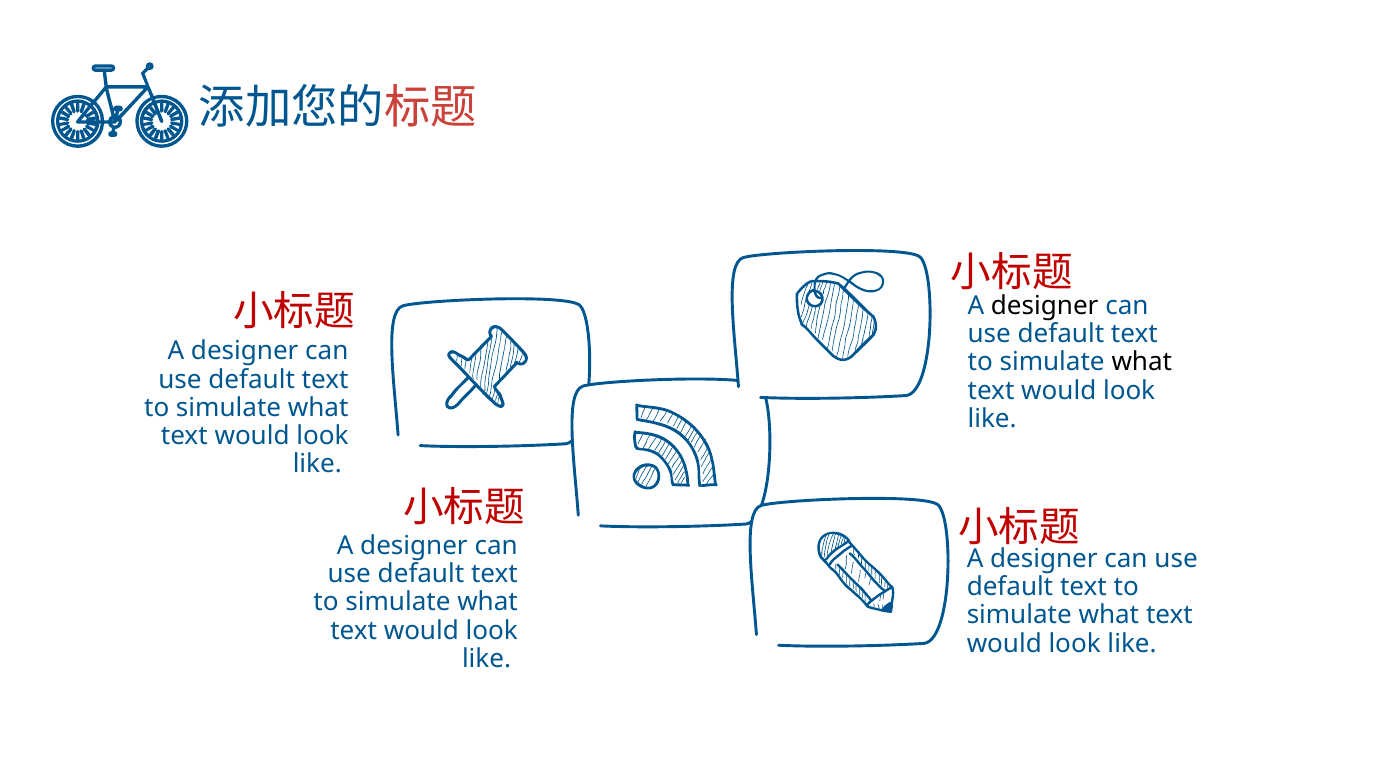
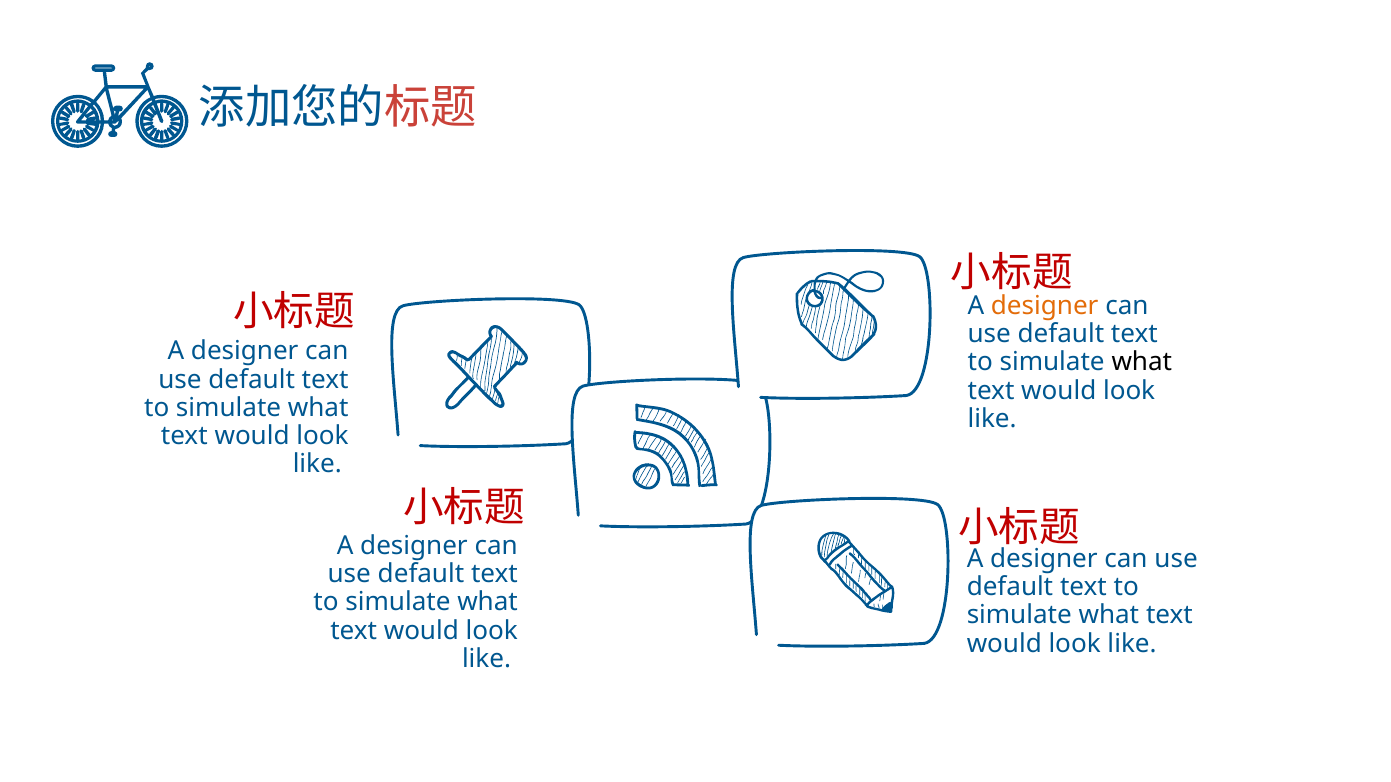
designer at (1045, 306) colour: black -> orange
